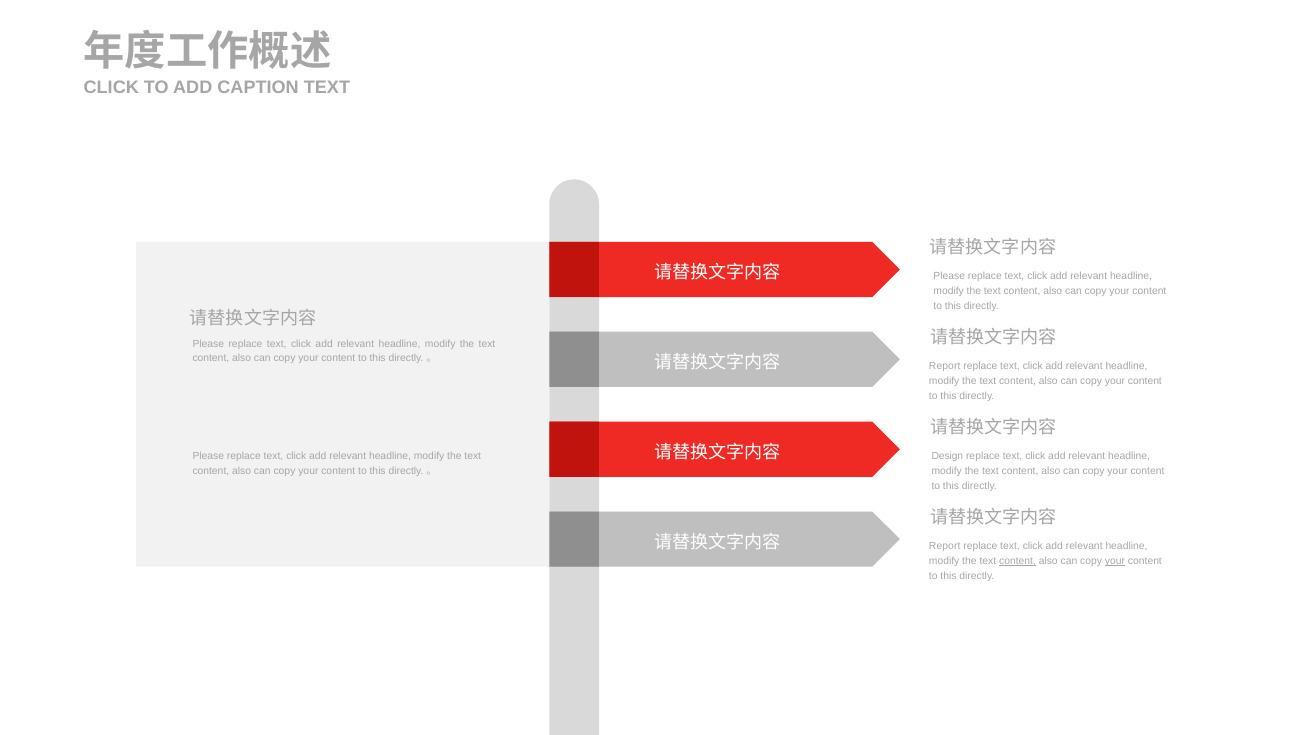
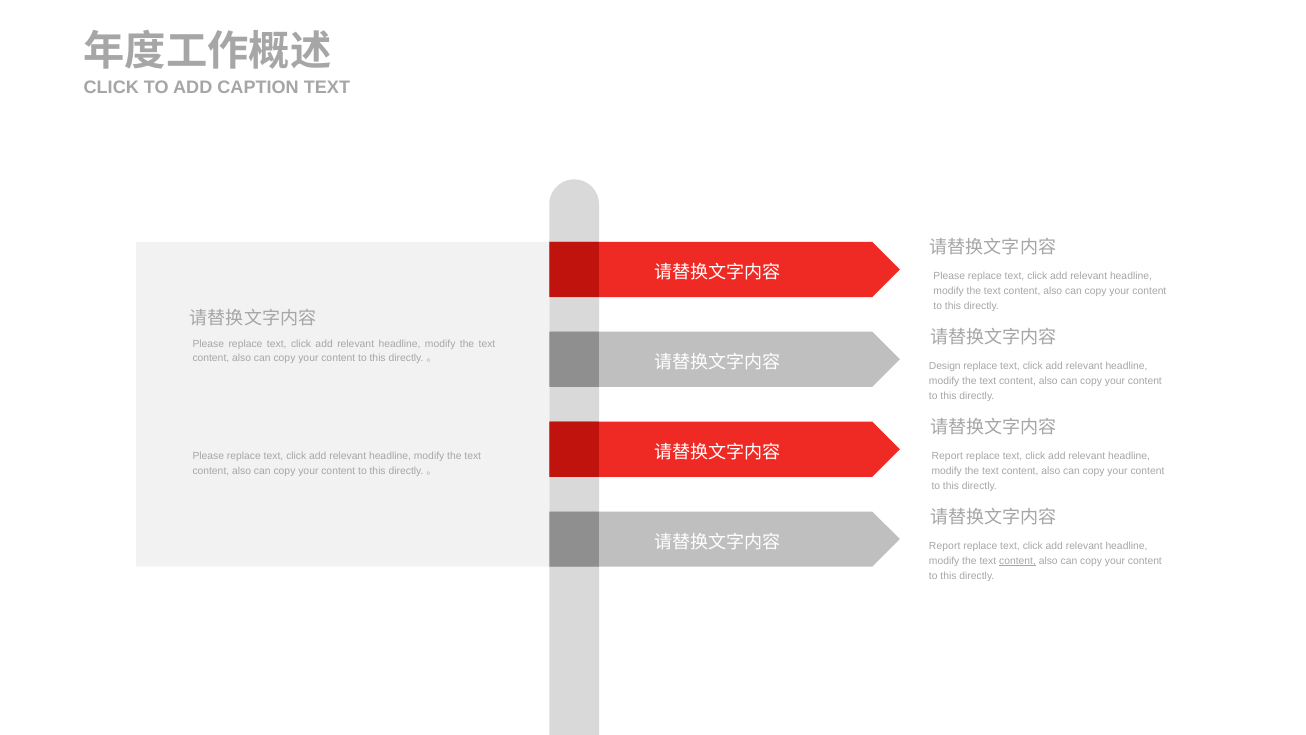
Report at (945, 366): Report -> Design
Design at (947, 456): Design -> Report
your at (1115, 561) underline: present -> none
